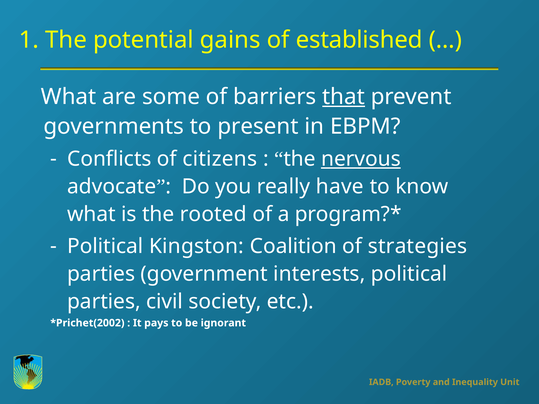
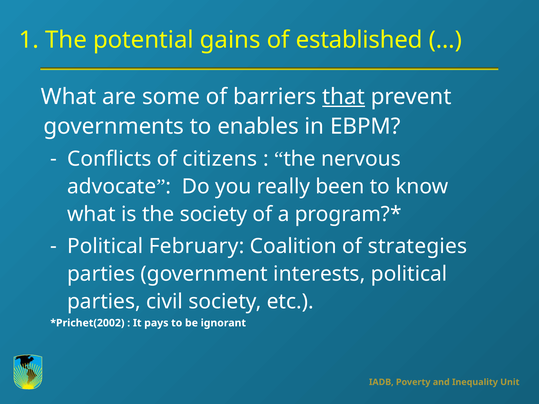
present: present -> enables
nervous underline: present -> none
have: have -> been
the rooted: rooted -> society
Kingston: Kingston -> February
